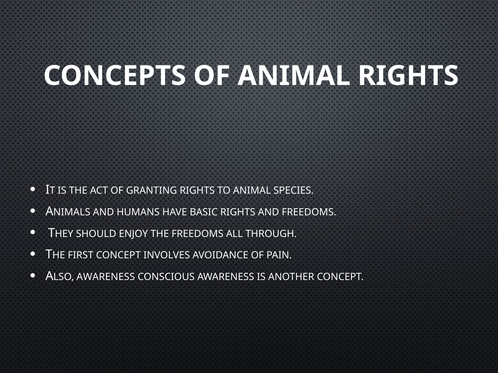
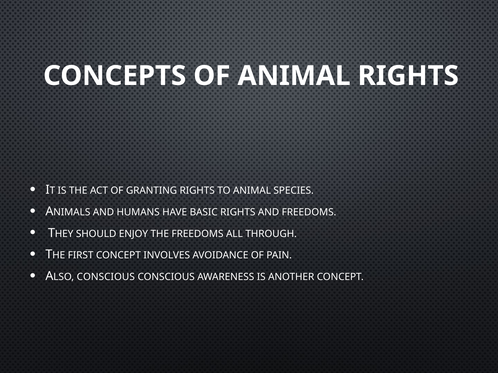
AWARENESS at (106, 277): AWARENESS -> CONSCIOUS
